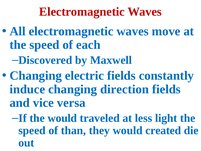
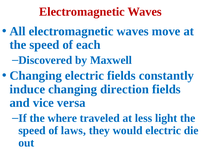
the would: would -> where
than: than -> laws
would created: created -> electric
